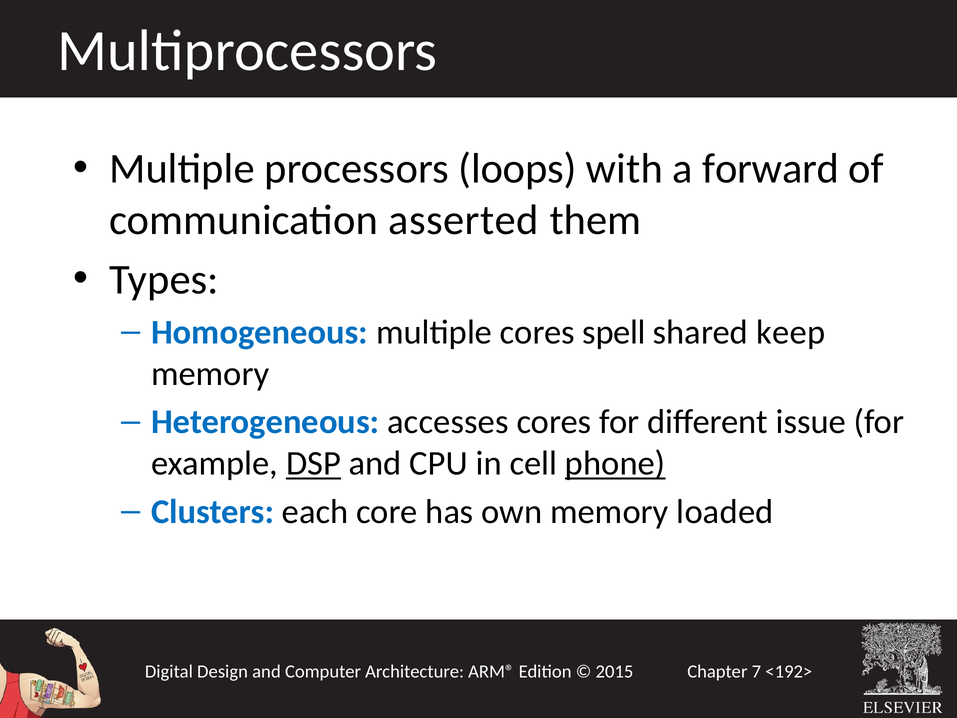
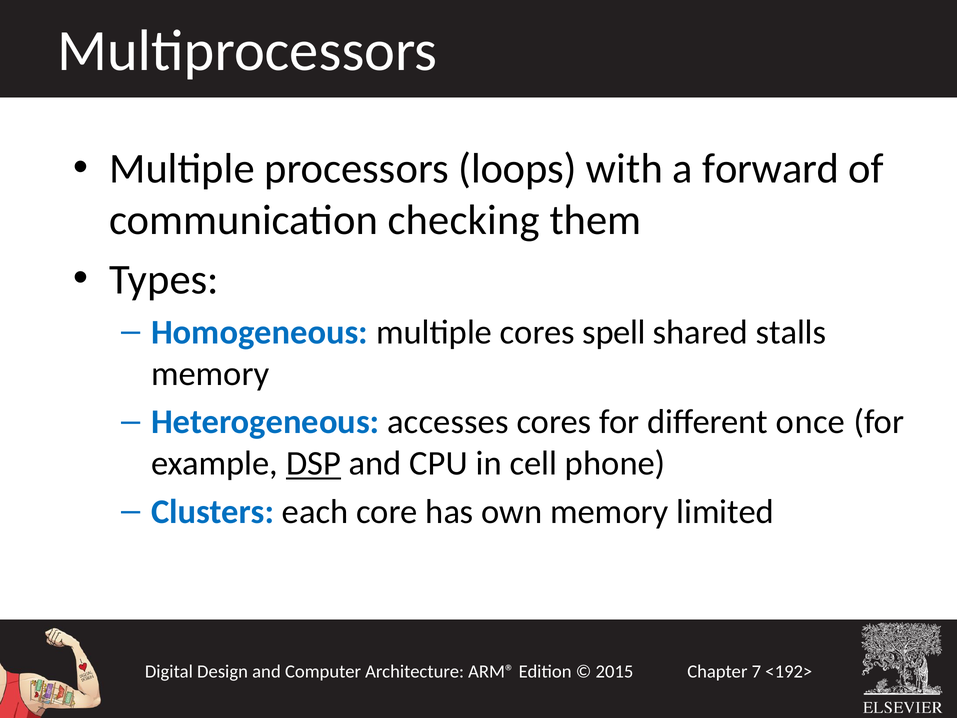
asserted: asserted -> checking
keep: keep -> stalls
issue: issue -> once
phone underline: present -> none
loaded: loaded -> limited
